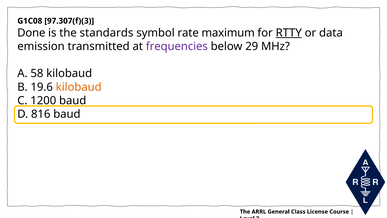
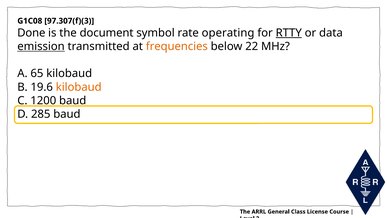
standards: standards -> document
maximum: maximum -> operating
emission underline: none -> present
frequencies colour: purple -> orange
29: 29 -> 22
58: 58 -> 65
816: 816 -> 285
